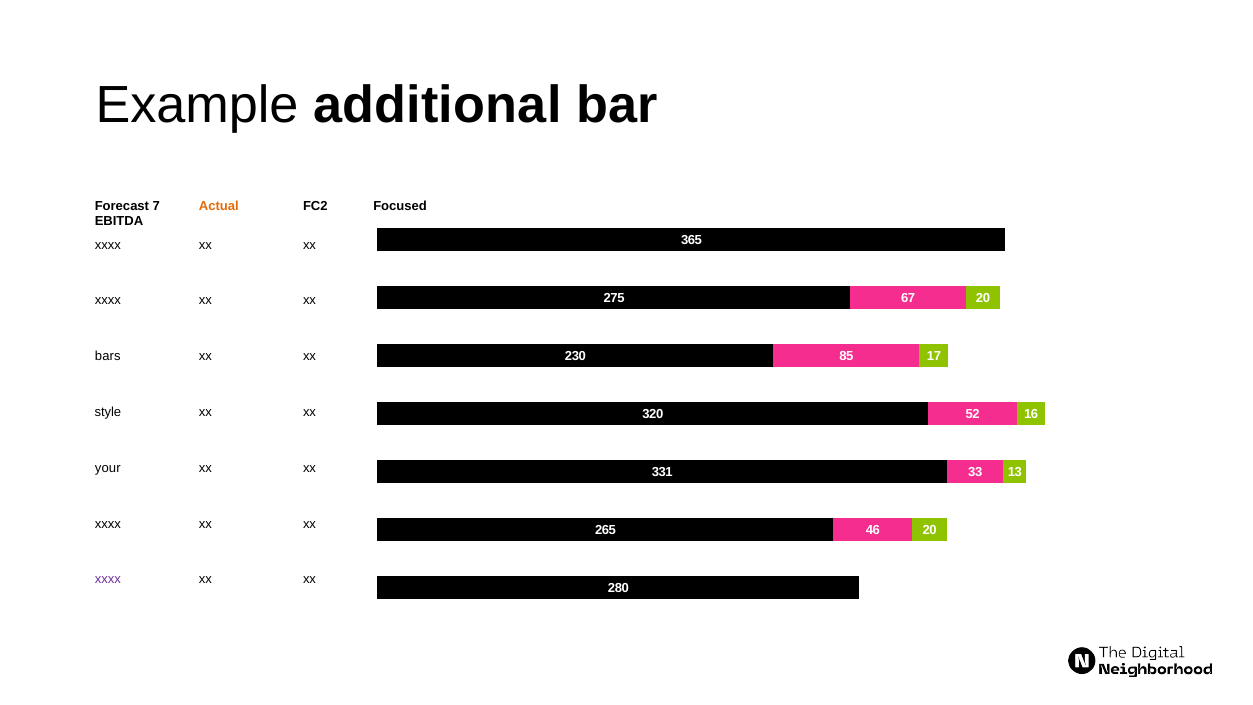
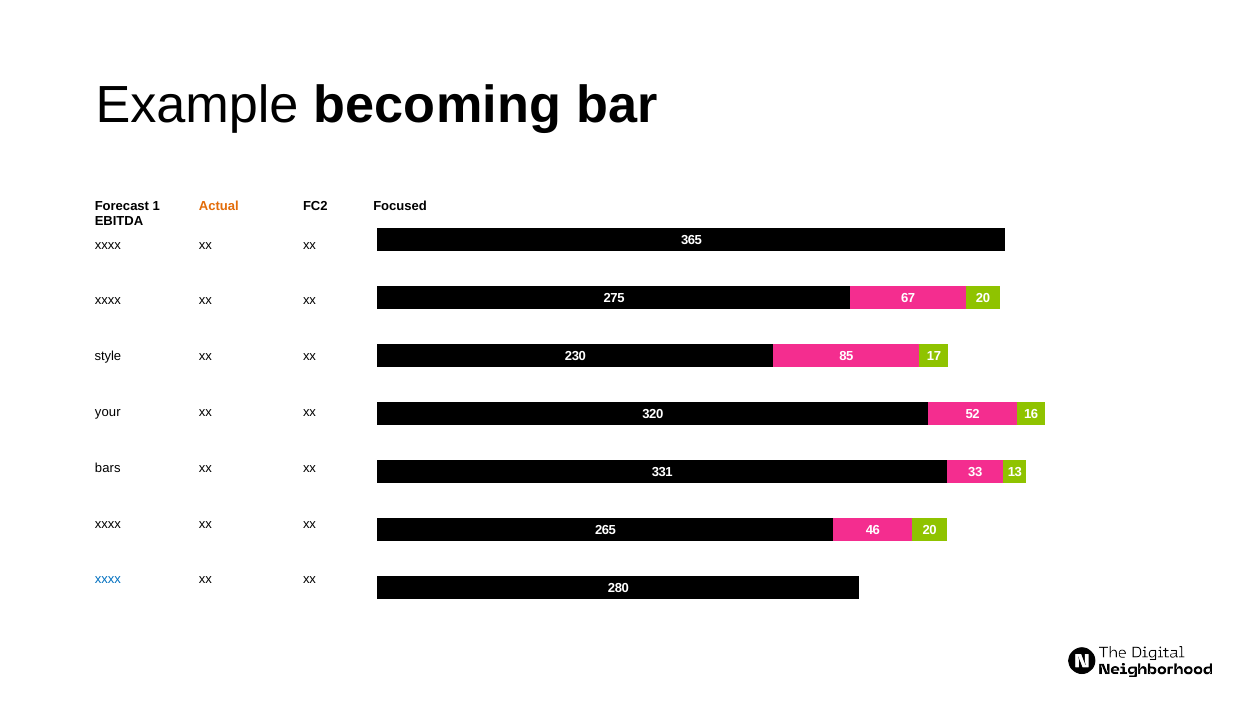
additional: additional -> becoming
7: 7 -> 1
bars: bars -> style
style: style -> your
your: your -> bars
xxxx at (108, 579) colour: purple -> blue
